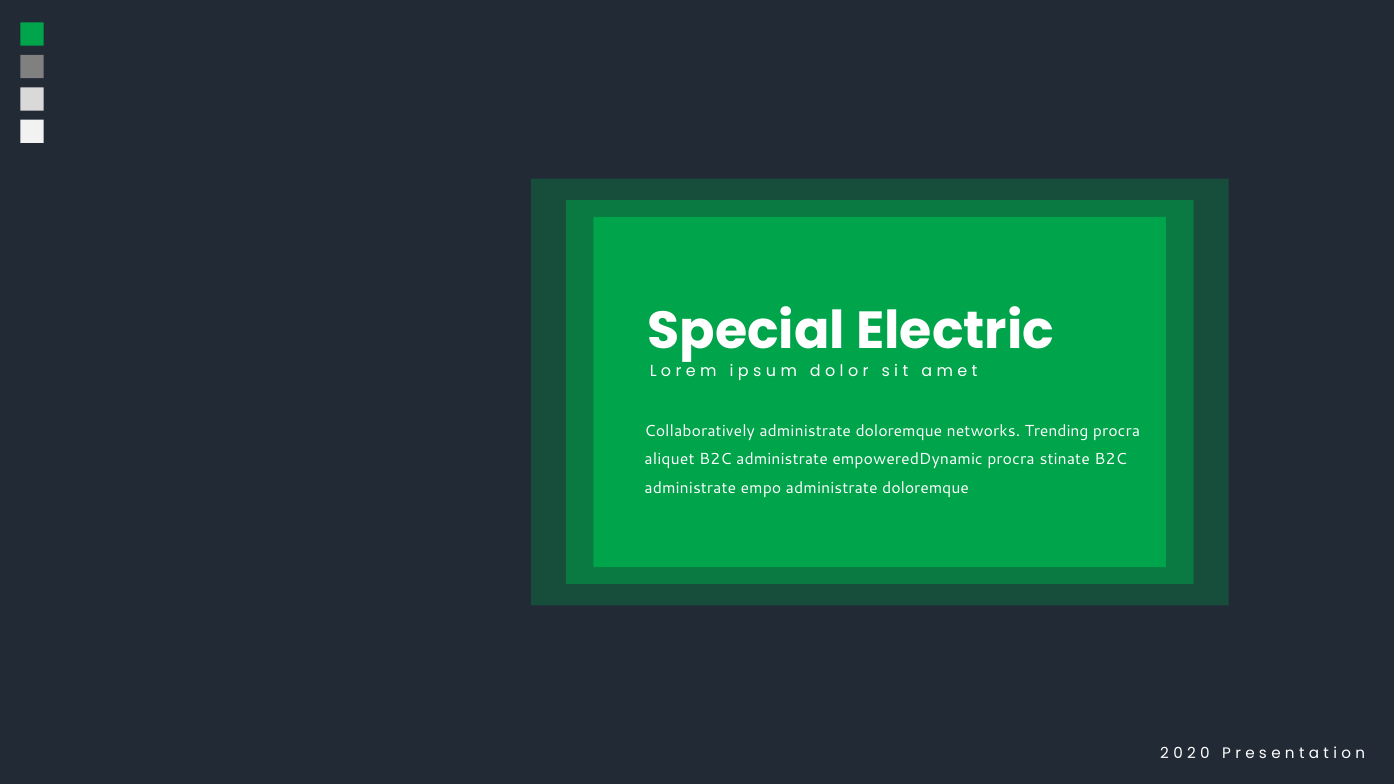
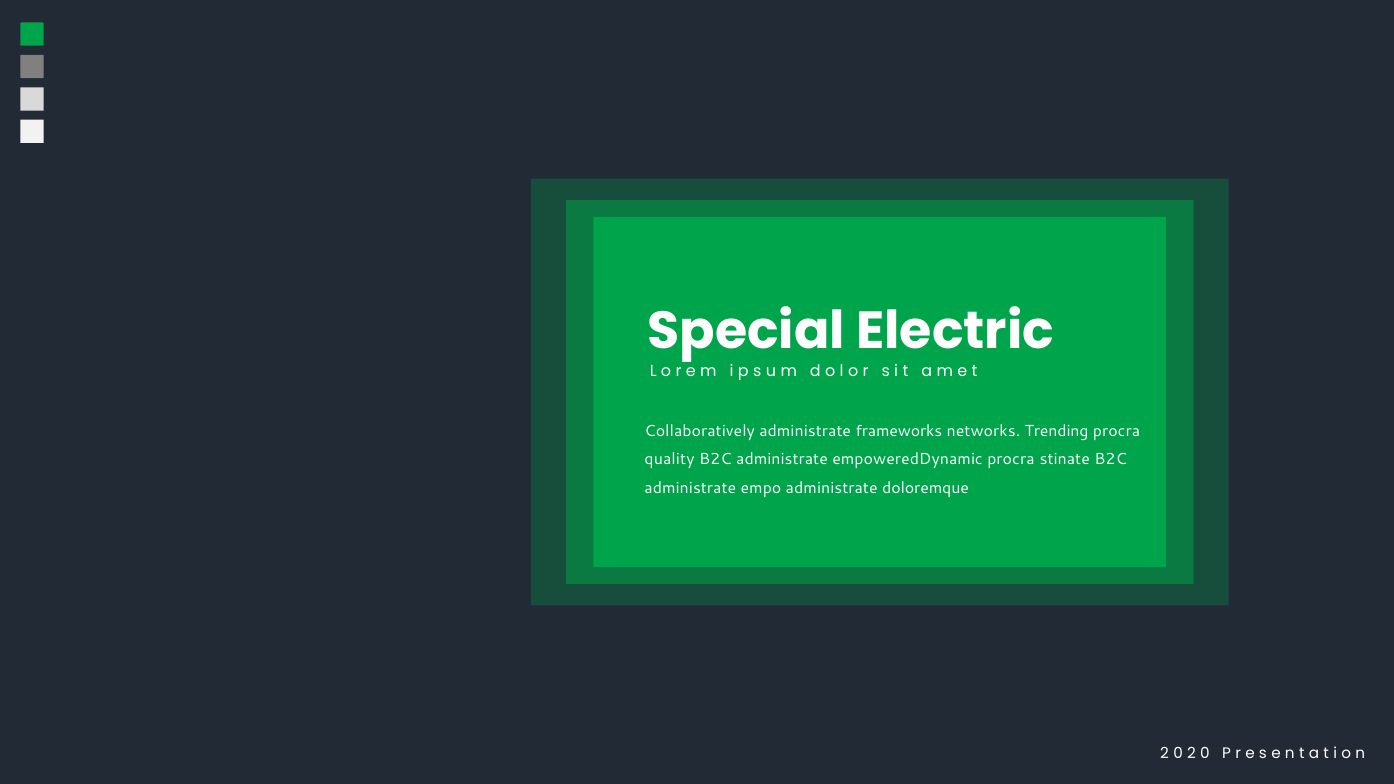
Collaboratively administrate doloremque: doloremque -> frameworks
aliquet: aliquet -> quality
